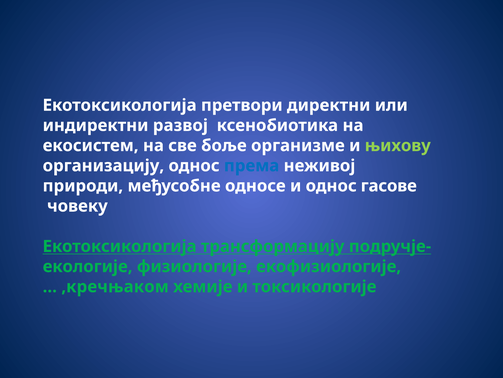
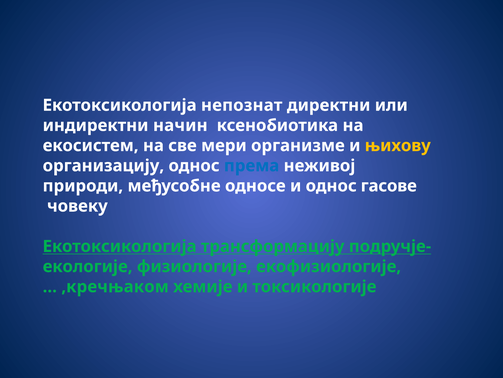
претвори: претвори -> непознат
развој: развој -> начин
боље: боље -> мери
њихову colour: light green -> yellow
